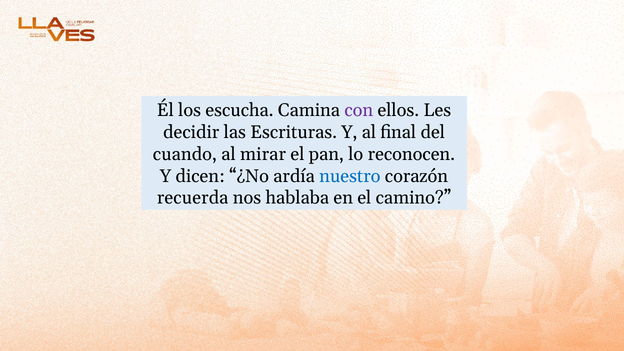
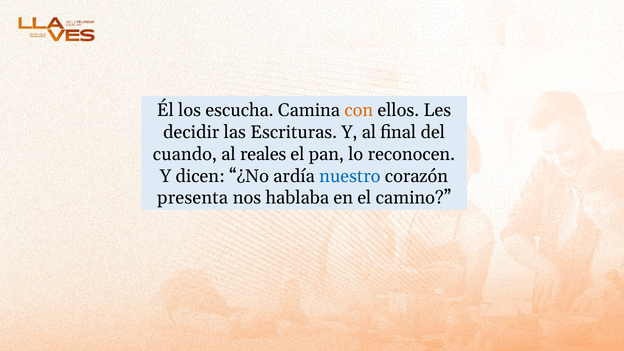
con colour: purple -> orange
mirar: mirar -> reales
recuerda: recuerda -> presenta
